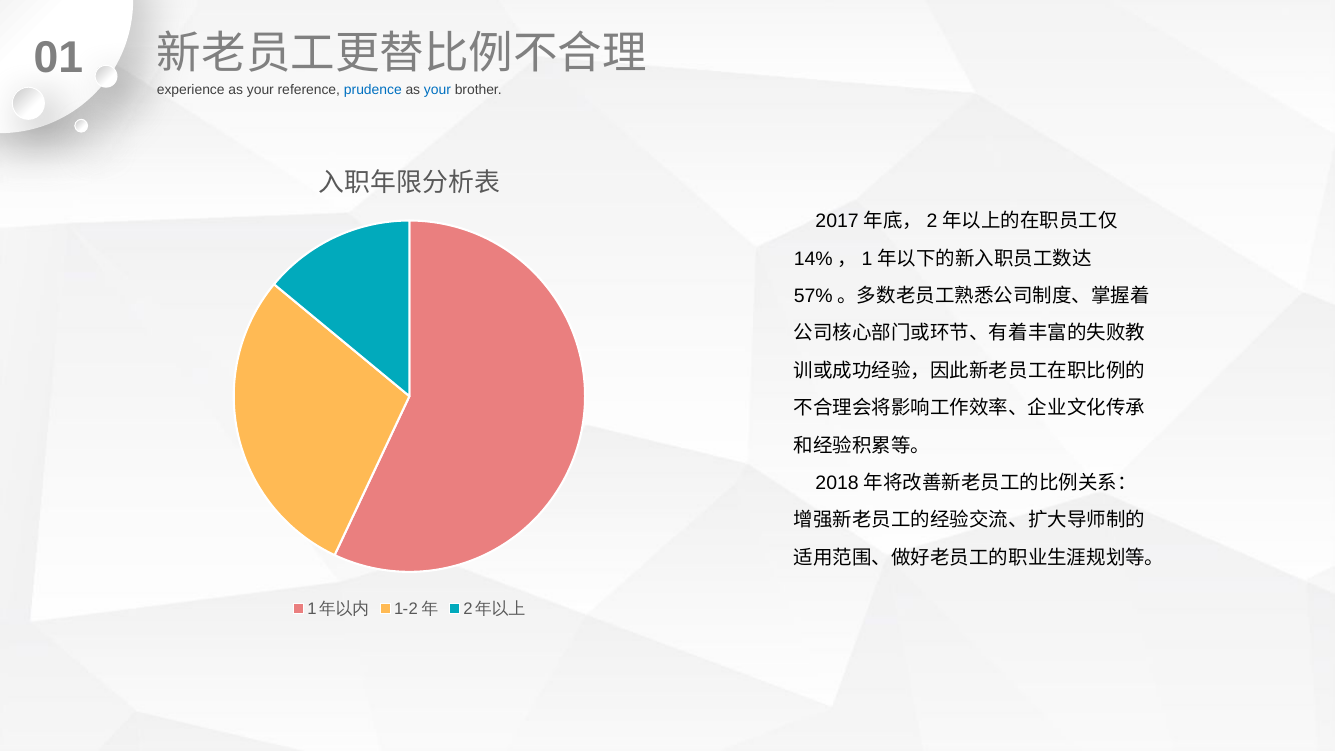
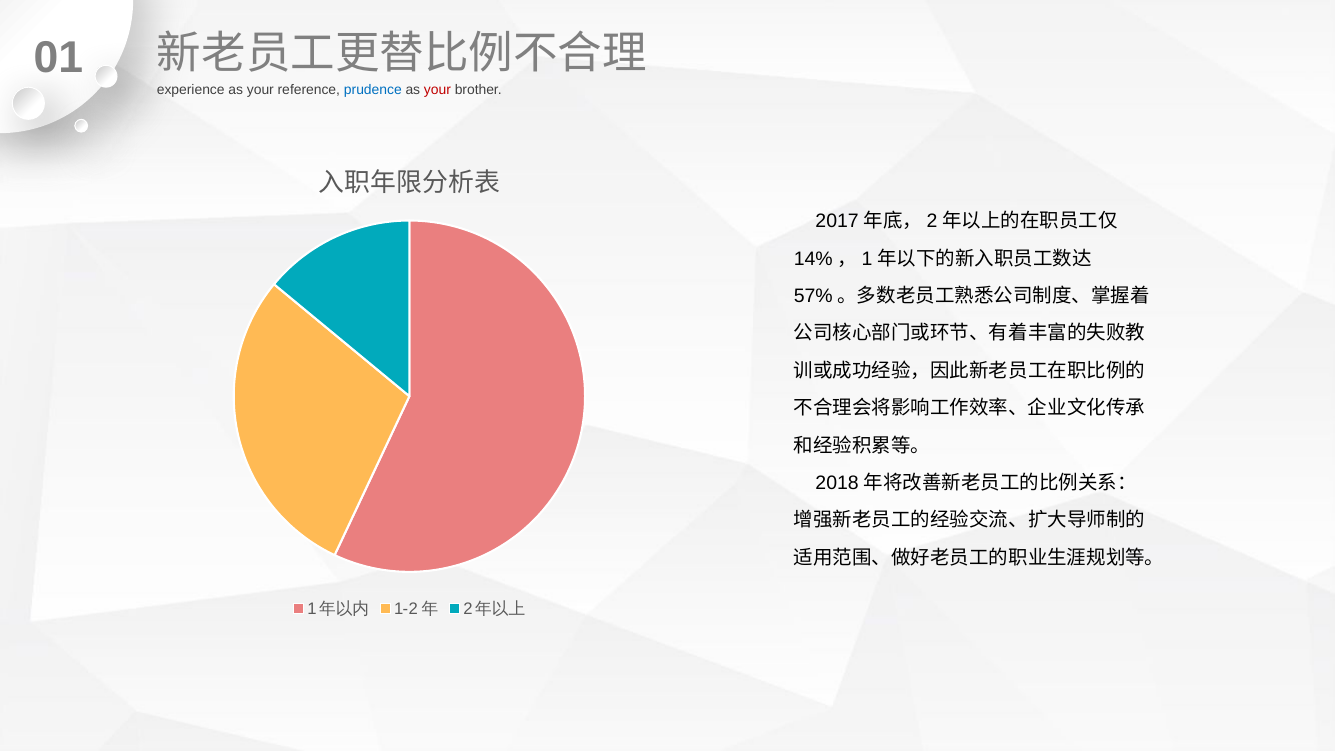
your at (437, 90) colour: blue -> red
